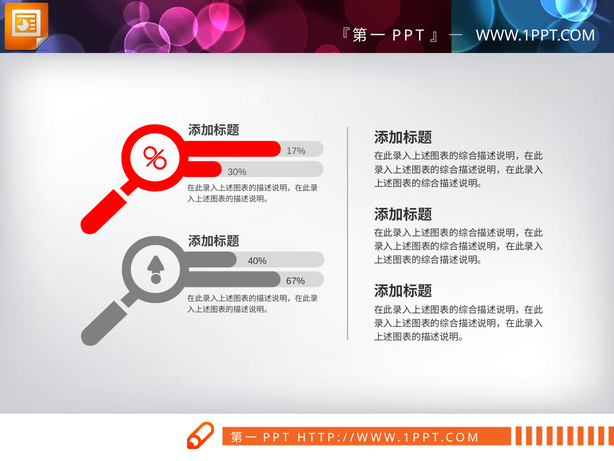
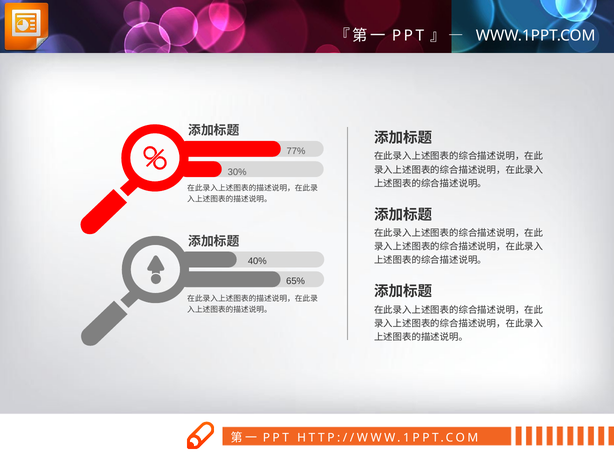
17%: 17% -> 77%
67%: 67% -> 65%
